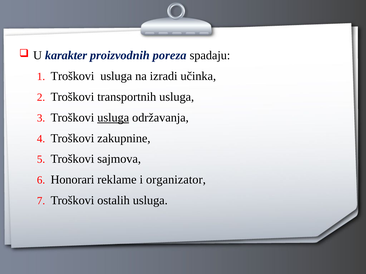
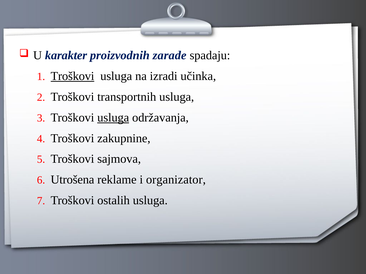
poreza: poreza -> zarade
Troškovi at (72, 76) underline: none -> present
Honorari: Honorari -> Utrošena
